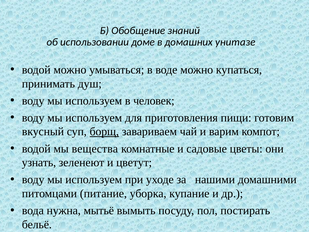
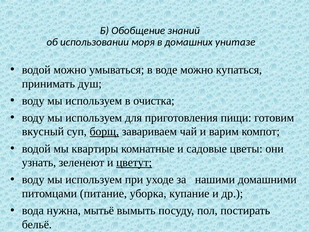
доме: доме -> моря
человек: человек -> очистка
вещества: вещества -> квартиры
цветут underline: none -> present
